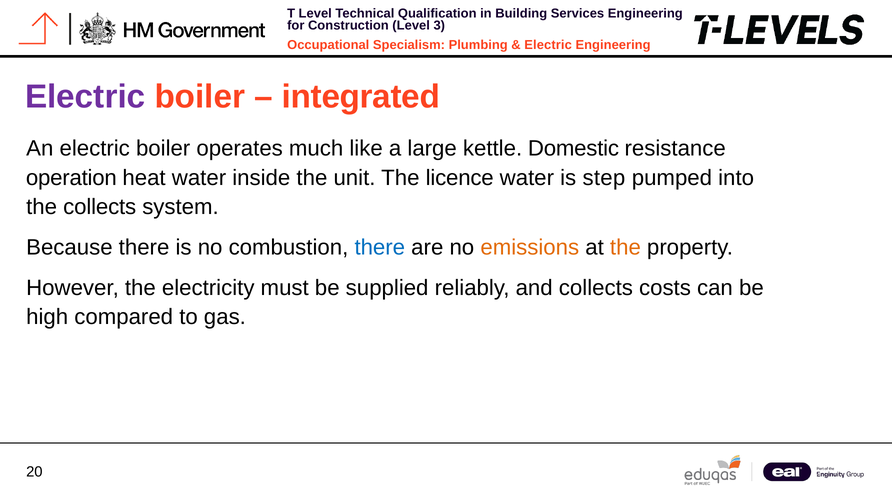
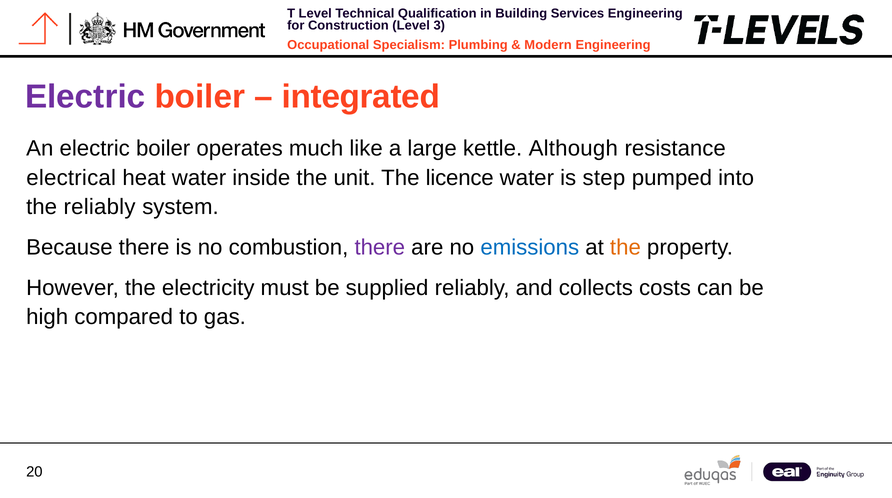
Electric at (548, 45): Electric -> Modern
Domestic: Domestic -> Although
operation: operation -> electrical
the collects: collects -> reliably
there at (380, 248) colour: blue -> purple
emissions colour: orange -> blue
